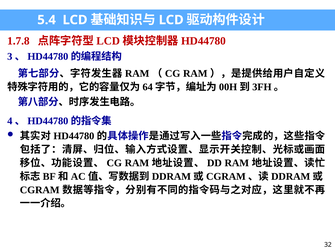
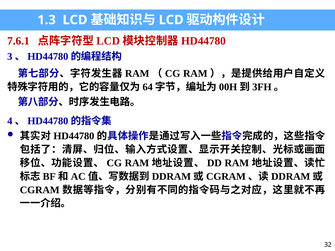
5.4: 5.4 -> 1.3
1.7.8: 1.7.8 -> 7.6.1
